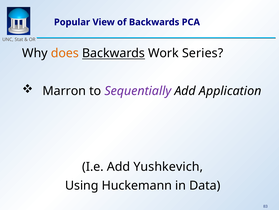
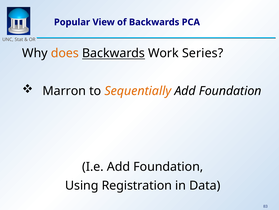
Sequentially colour: purple -> orange
Application at (230, 91): Application -> Foundation
I.e Add Yushkevich: Yushkevich -> Foundation
Huckemann: Huckemann -> Registration
